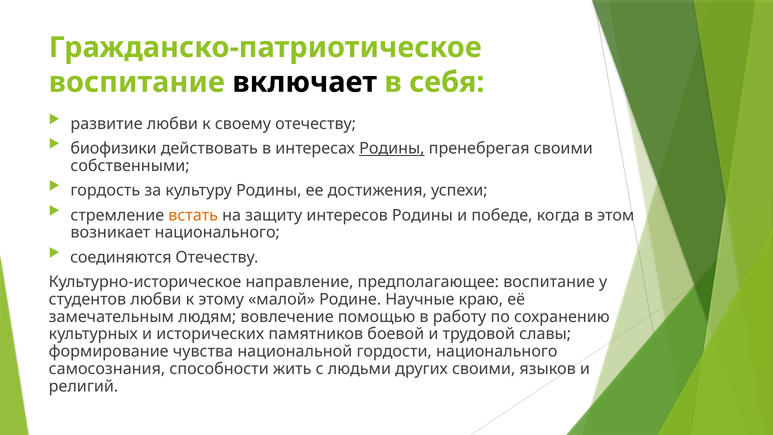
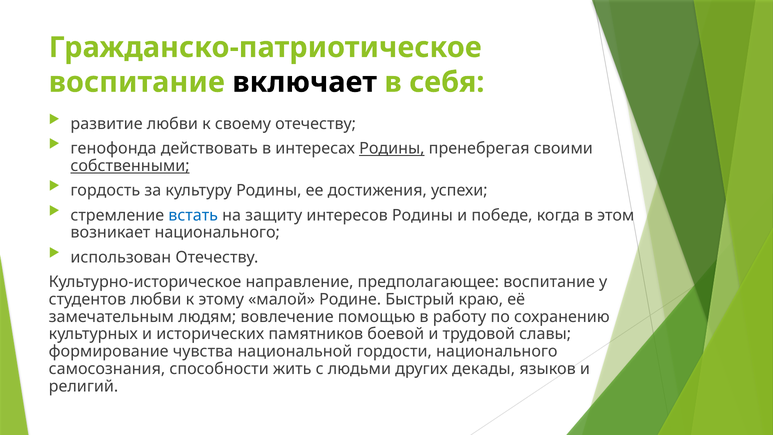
биофизики: биофизики -> генофонда
собственными underline: none -> present
встать colour: orange -> blue
соединяются: соединяются -> использован
Научные: Научные -> Быстрый
других своими: своими -> декады
